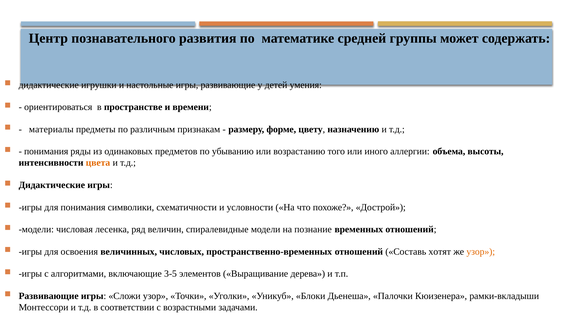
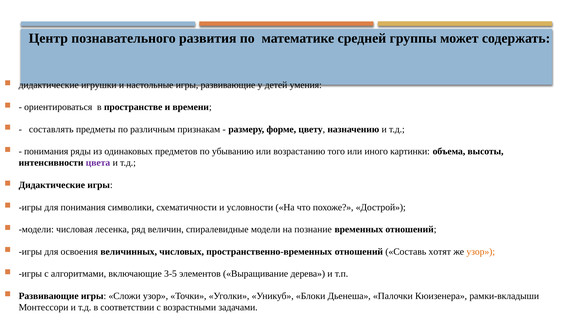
материалы: материалы -> составлять
аллергии: аллергии -> картинки
цвета colour: orange -> purple
